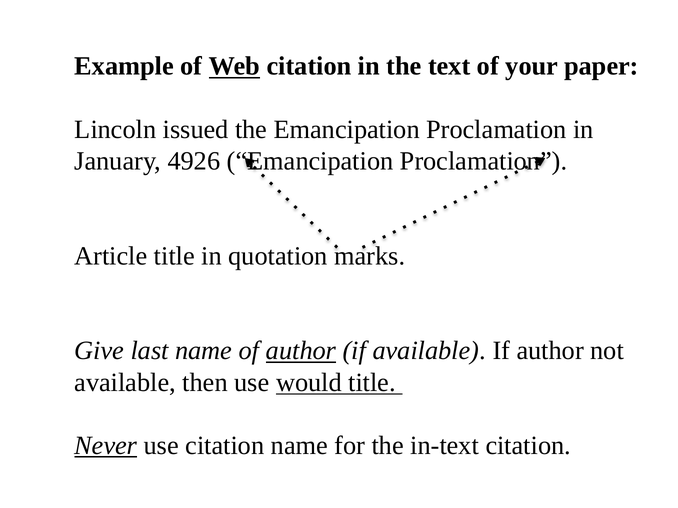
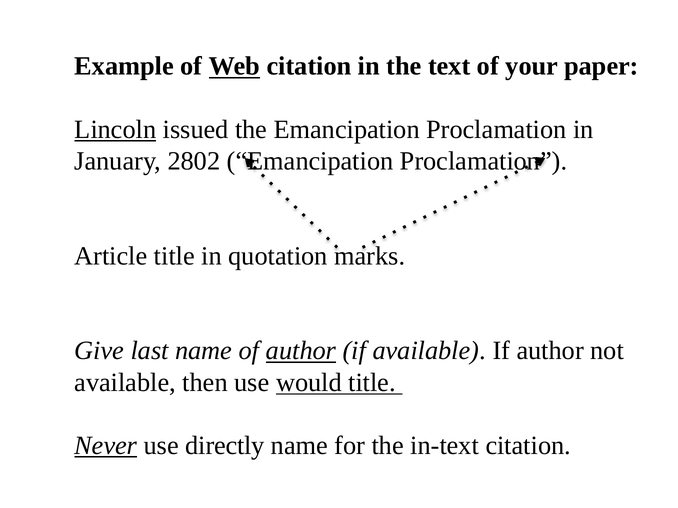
Lincoln underline: none -> present
4926: 4926 -> 2802
use citation: citation -> directly
